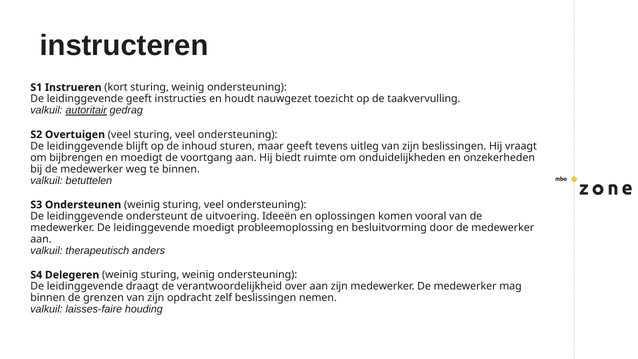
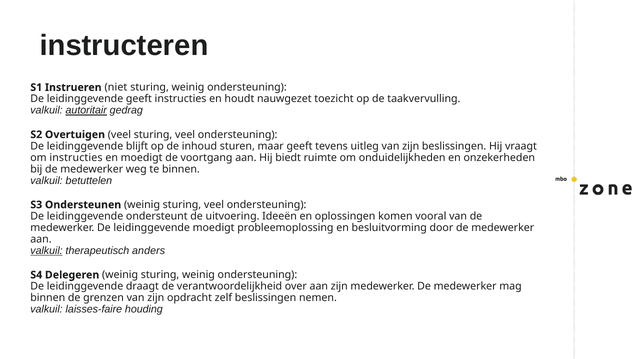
kort: kort -> niet
om bijbrengen: bijbrengen -> instructies
valkuil at (47, 251) underline: none -> present
